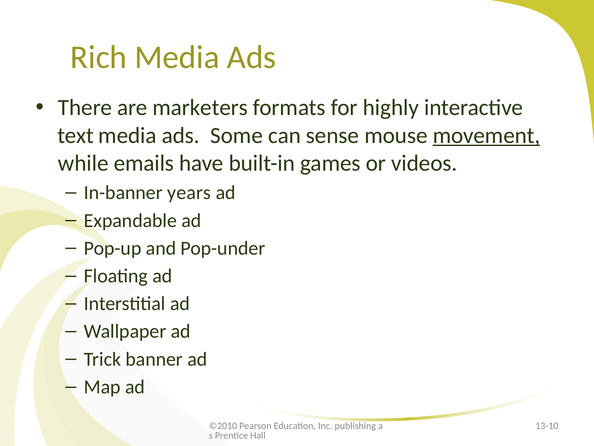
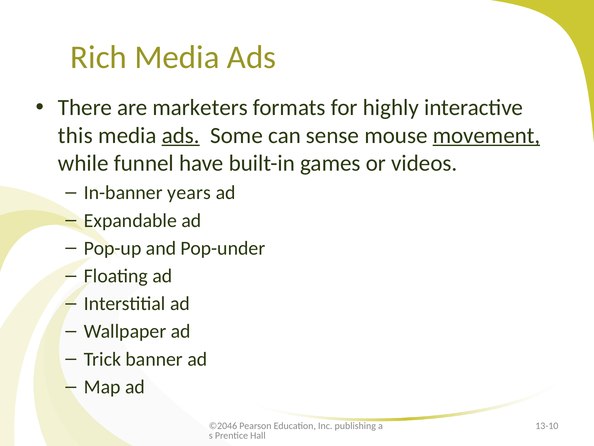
text: text -> this
ads at (181, 135) underline: none -> present
emails: emails -> funnel
©2010: ©2010 -> ©2046
